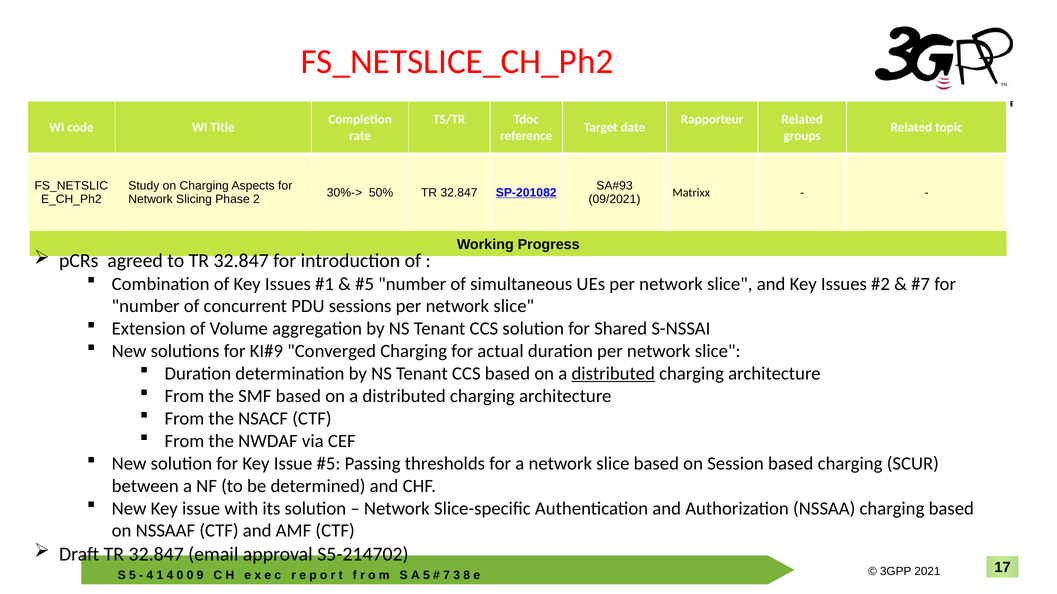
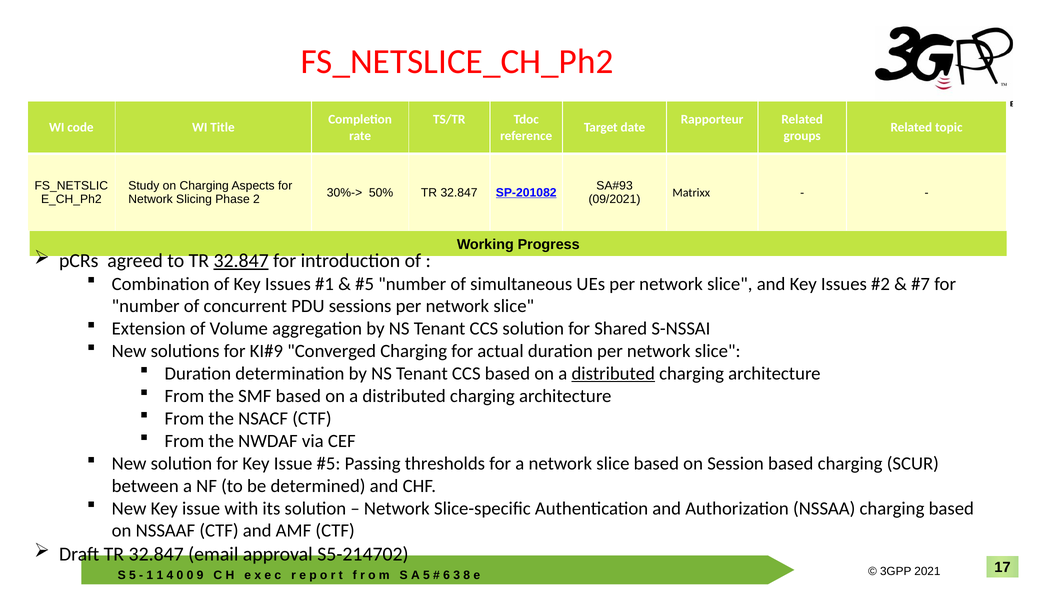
32.847 at (241, 261) underline: none -> present
4 at (150, 576): 4 -> 1
7: 7 -> 6
